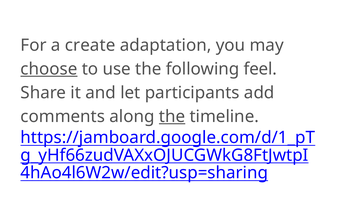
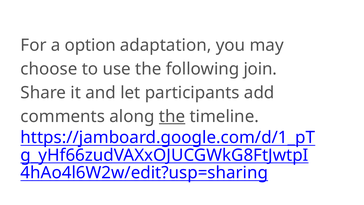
create: create -> option
choose underline: present -> none
feel: feel -> join
